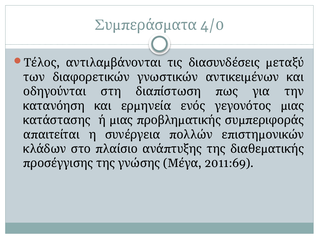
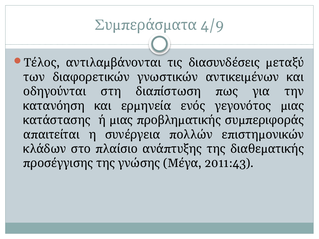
4/0: 4/0 -> 4/9
2011:69: 2011:69 -> 2011:43
